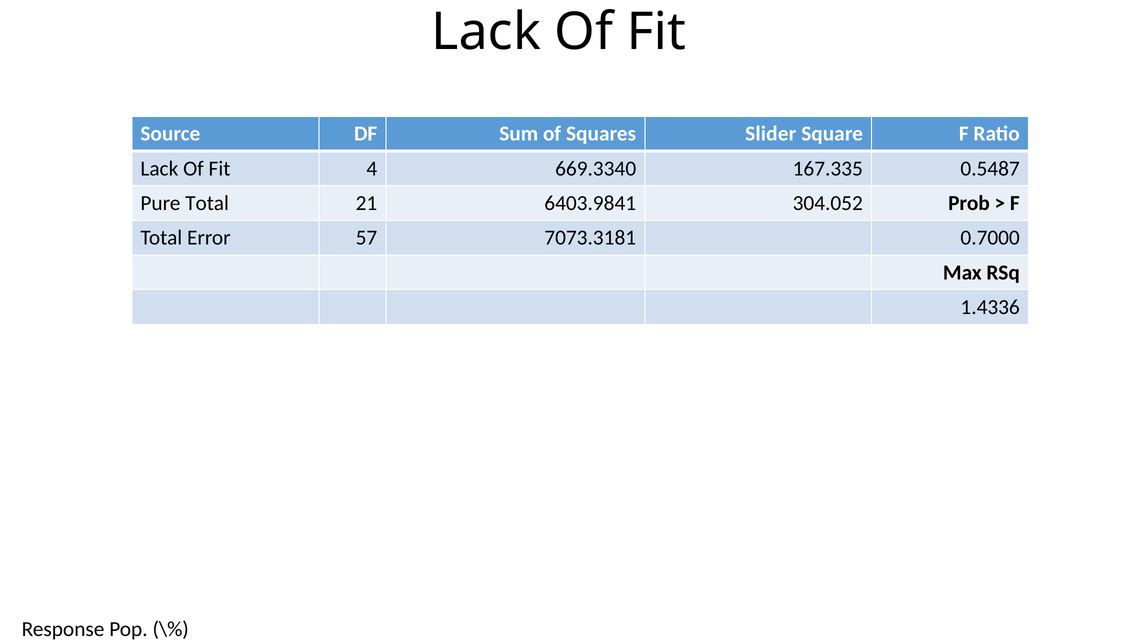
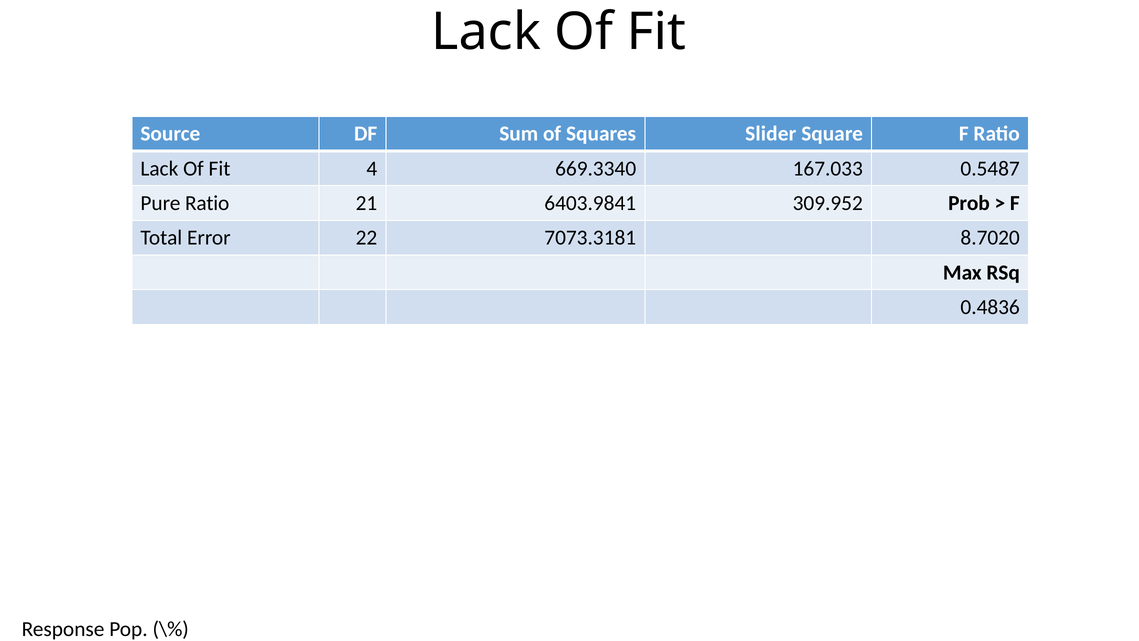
167.335: 167.335 -> 167.033
Pure Total: Total -> Ratio
304.052: 304.052 -> 309.952
57: 57 -> 22
0.7000: 0.7000 -> 8.7020
1.4336: 1.4336 -> 0.4836
